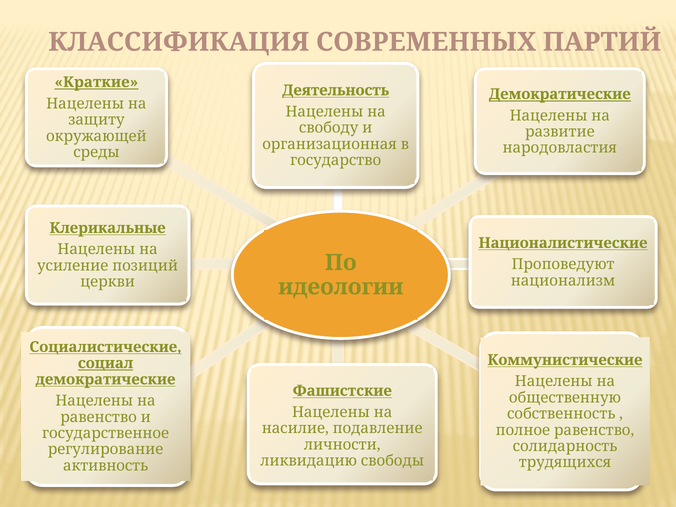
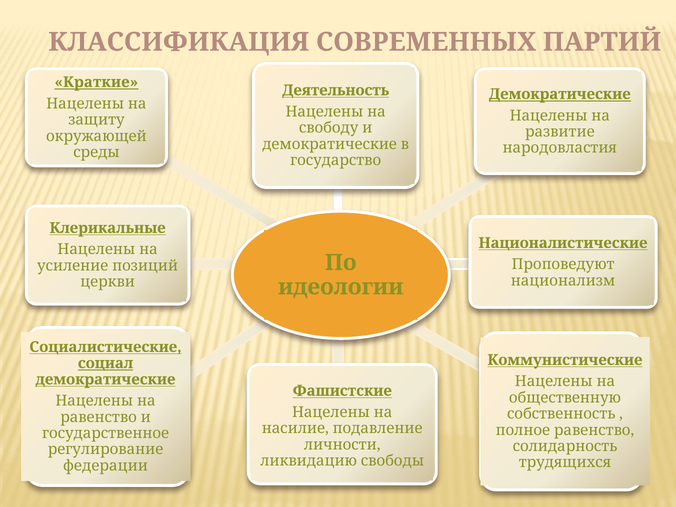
организационная at (330, 144): организационная -> демократические
активность: активность -> федерации
